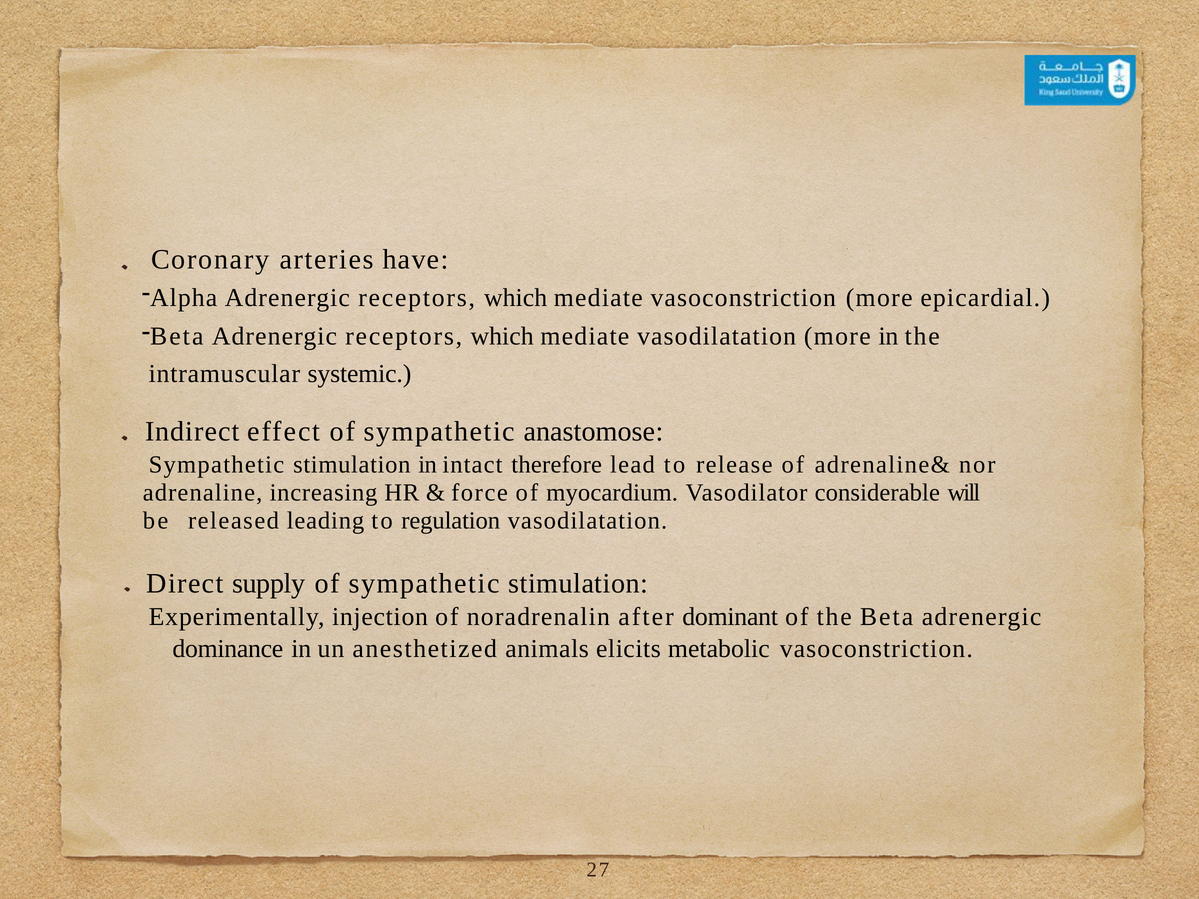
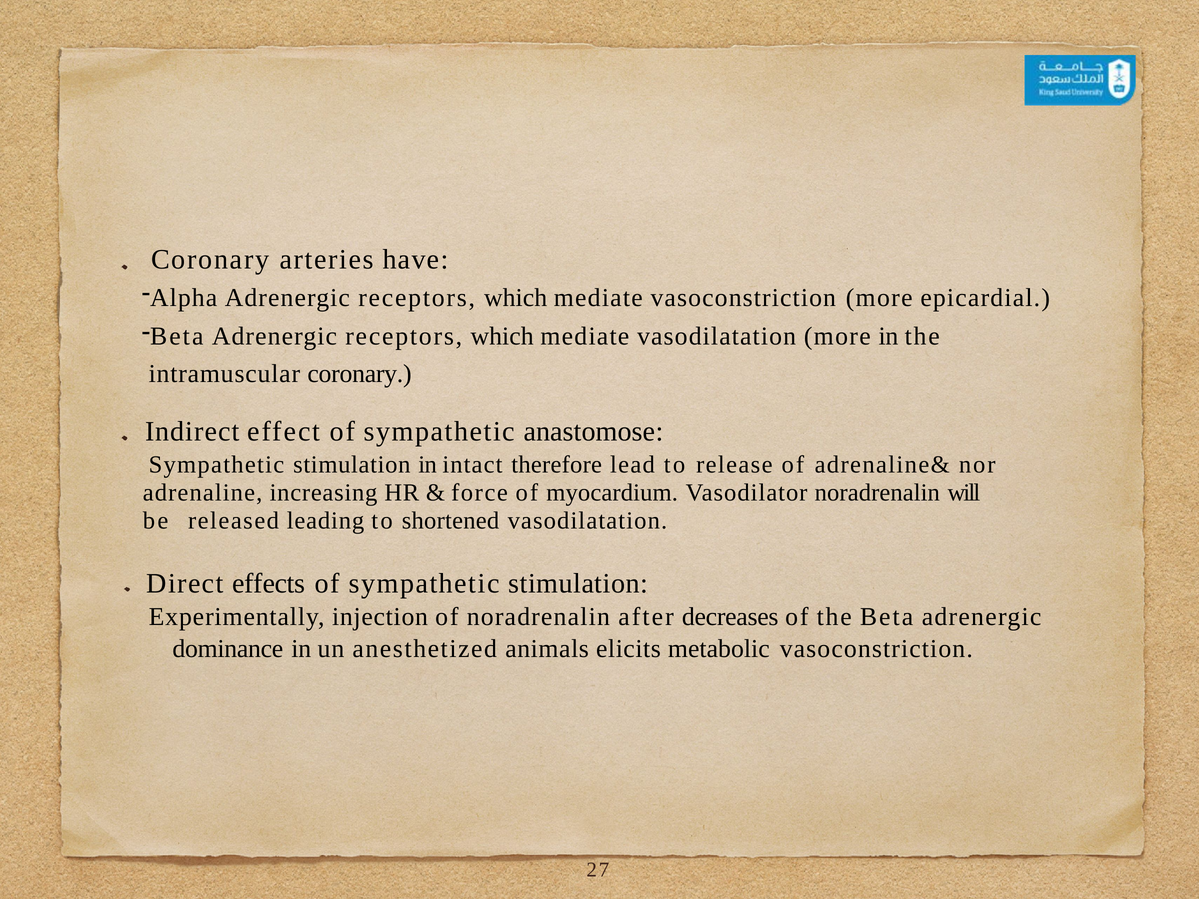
intramuscular systemic: systemic -> coronary
Vasodilator considerable: considerable -> noradrenalin
regulation: regulation -> shortened
supply: supply -> effects
dominant: dominant -> decreases
